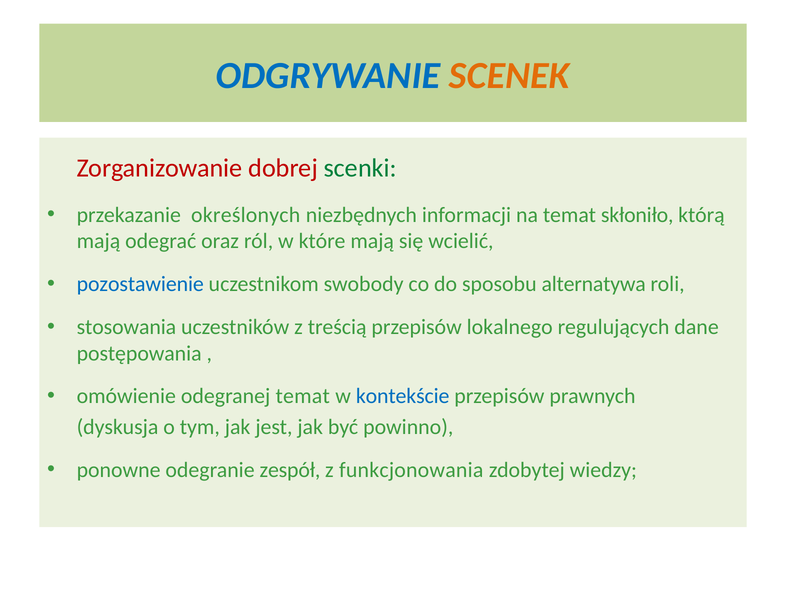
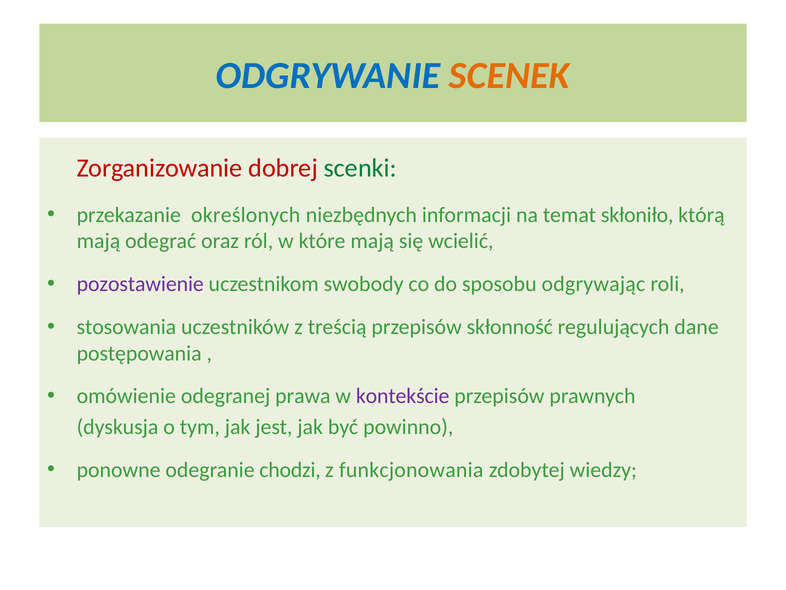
pozostawienie colour: blue -> purple
alternatywa: alternatywa -> odgrywając
lokalnego: lokalnego -> skłonność
odegranej temat: temat -> prawa
kontekście colour: blue -> purple
zespół: zespół -> chodzi
